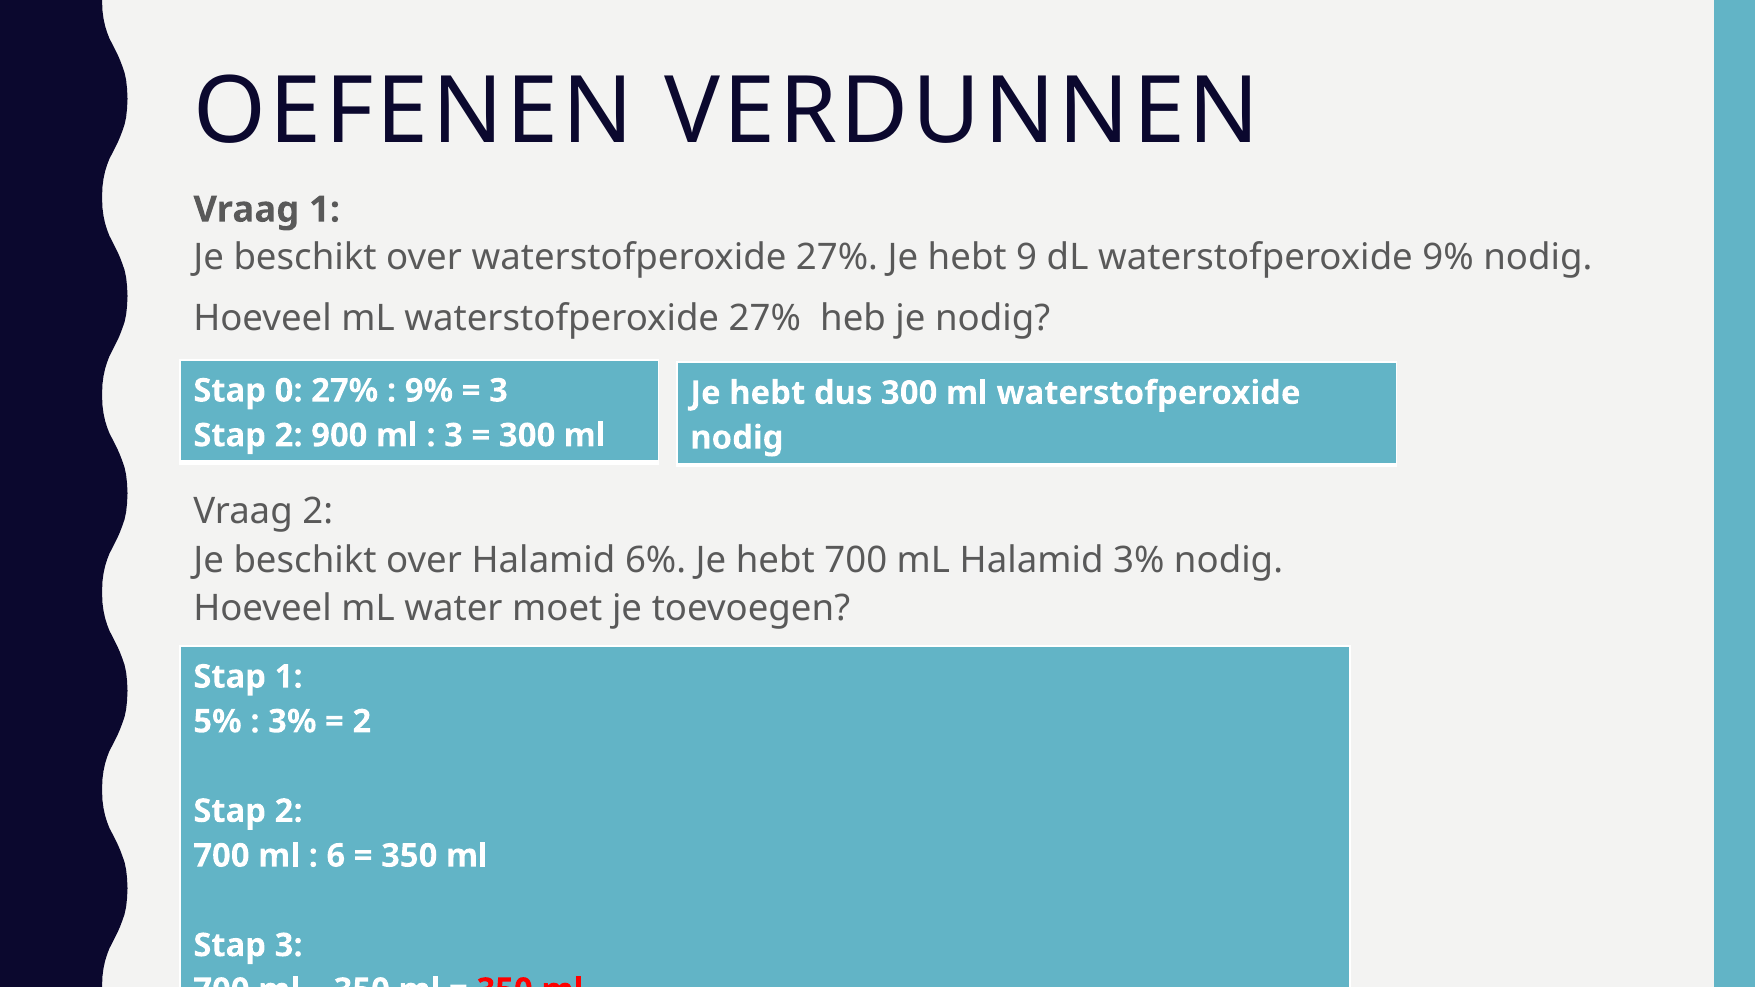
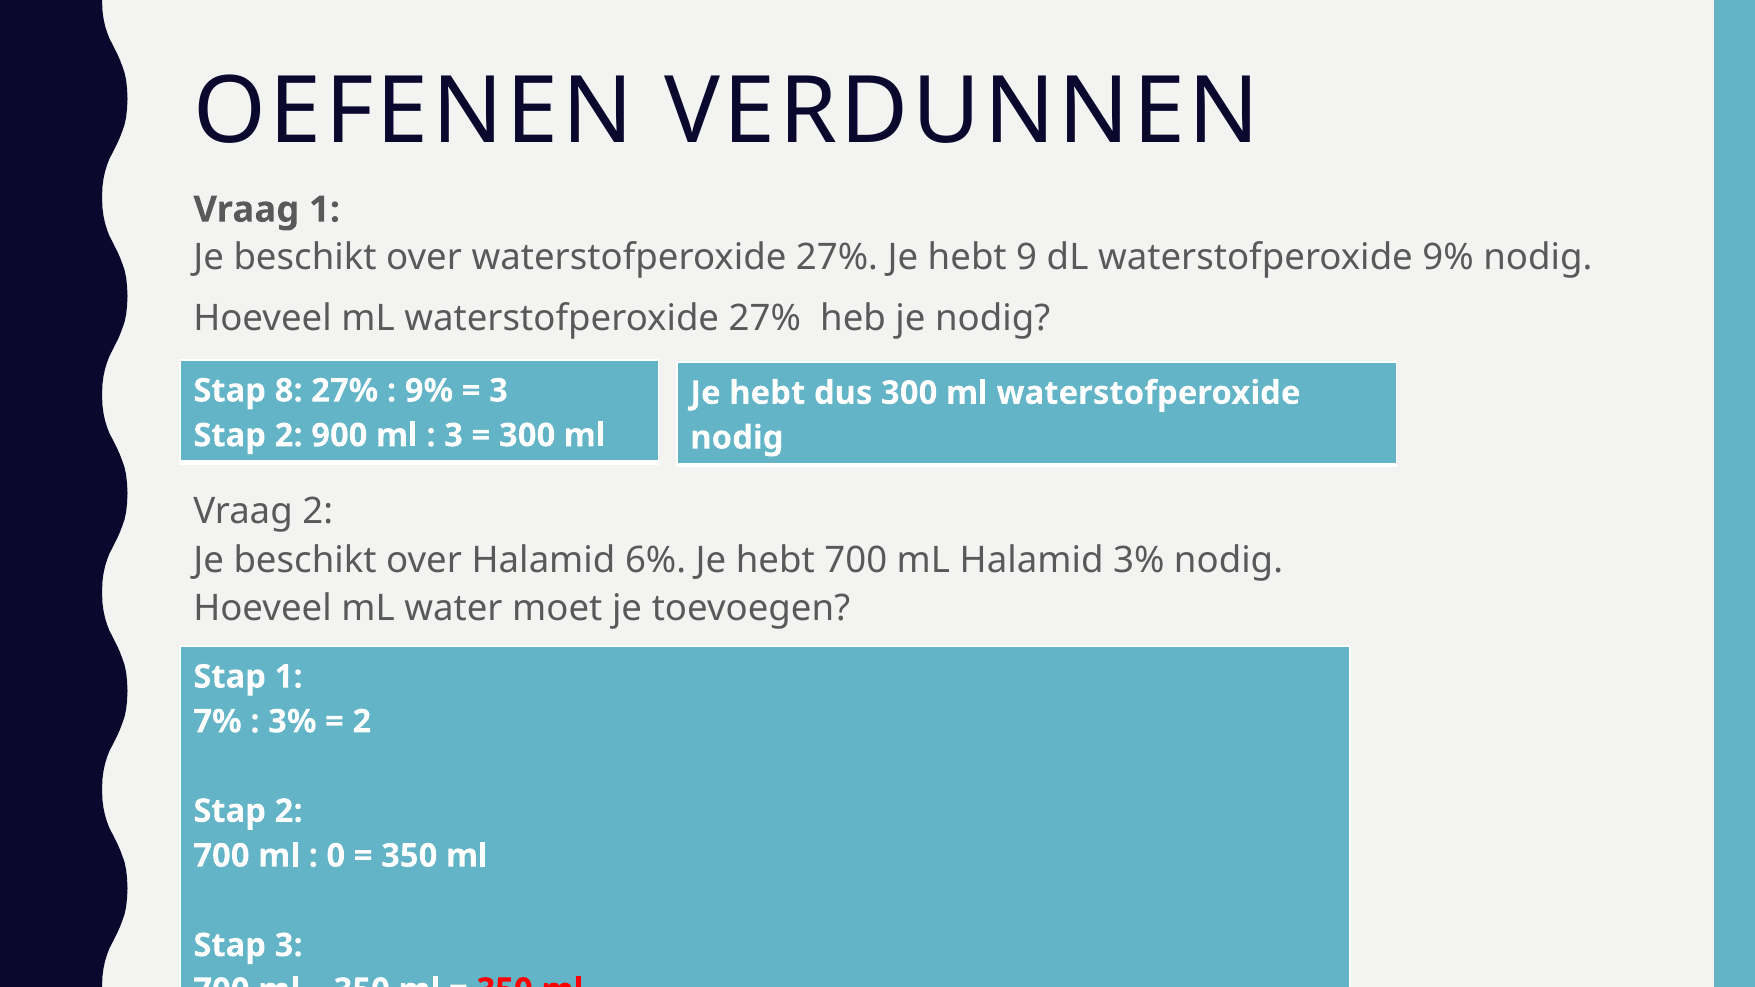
0: 0 -> 8
5%: 5% -> 7%
6: 6 -> 0
